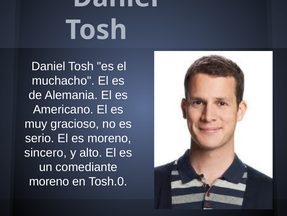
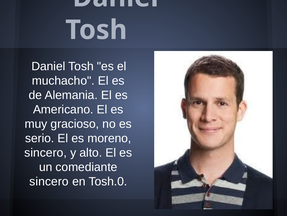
moreno at (49, 181): moreno -> sincero
